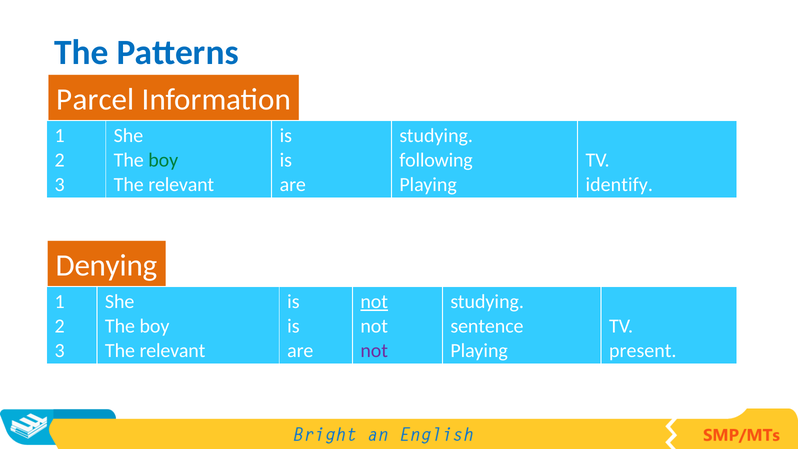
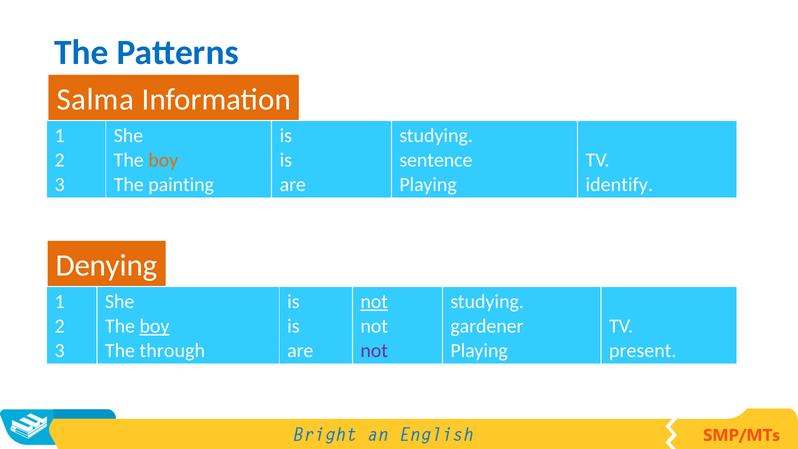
Parcel: Parcel -> Salma
boy at (163, 160) colour: green -> orange
following: following -> sentence
relevant at (181, 184): relevant -> painting
boy at (154, 326) underline: none -> present
sentence: sentence -> gardener
relevant at (172, 350): relevant -> through
